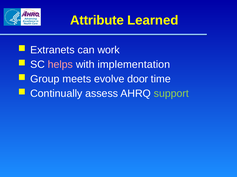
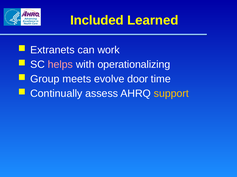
Attribute: Attribute -> Included
implementation: implementation -> operationalizing
support colour: light green -> yellow
